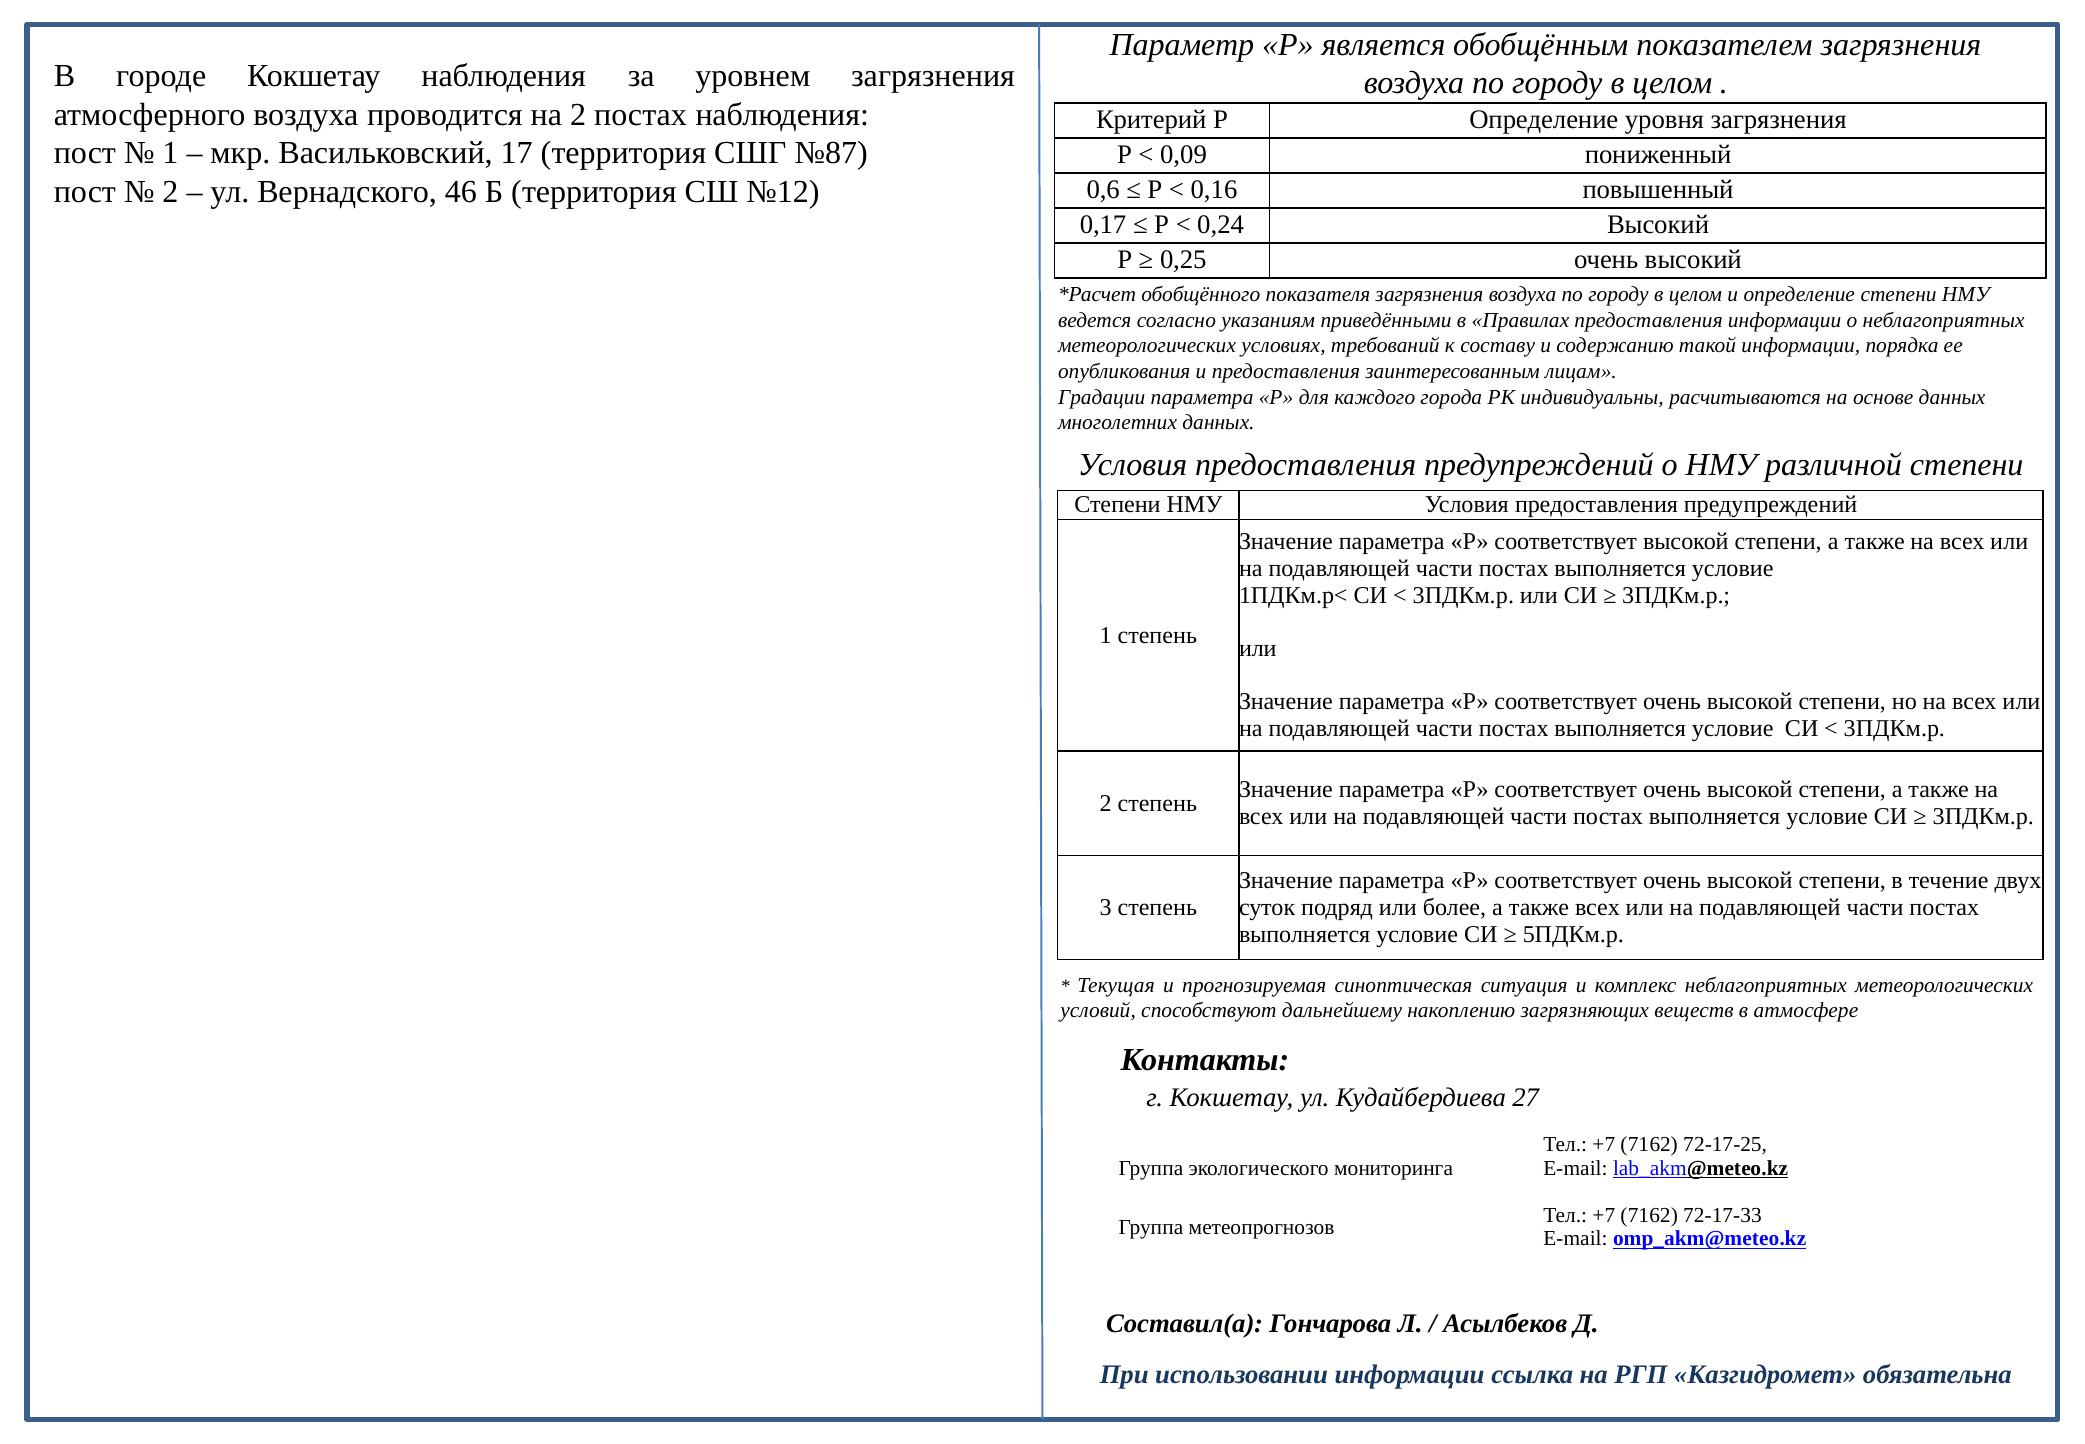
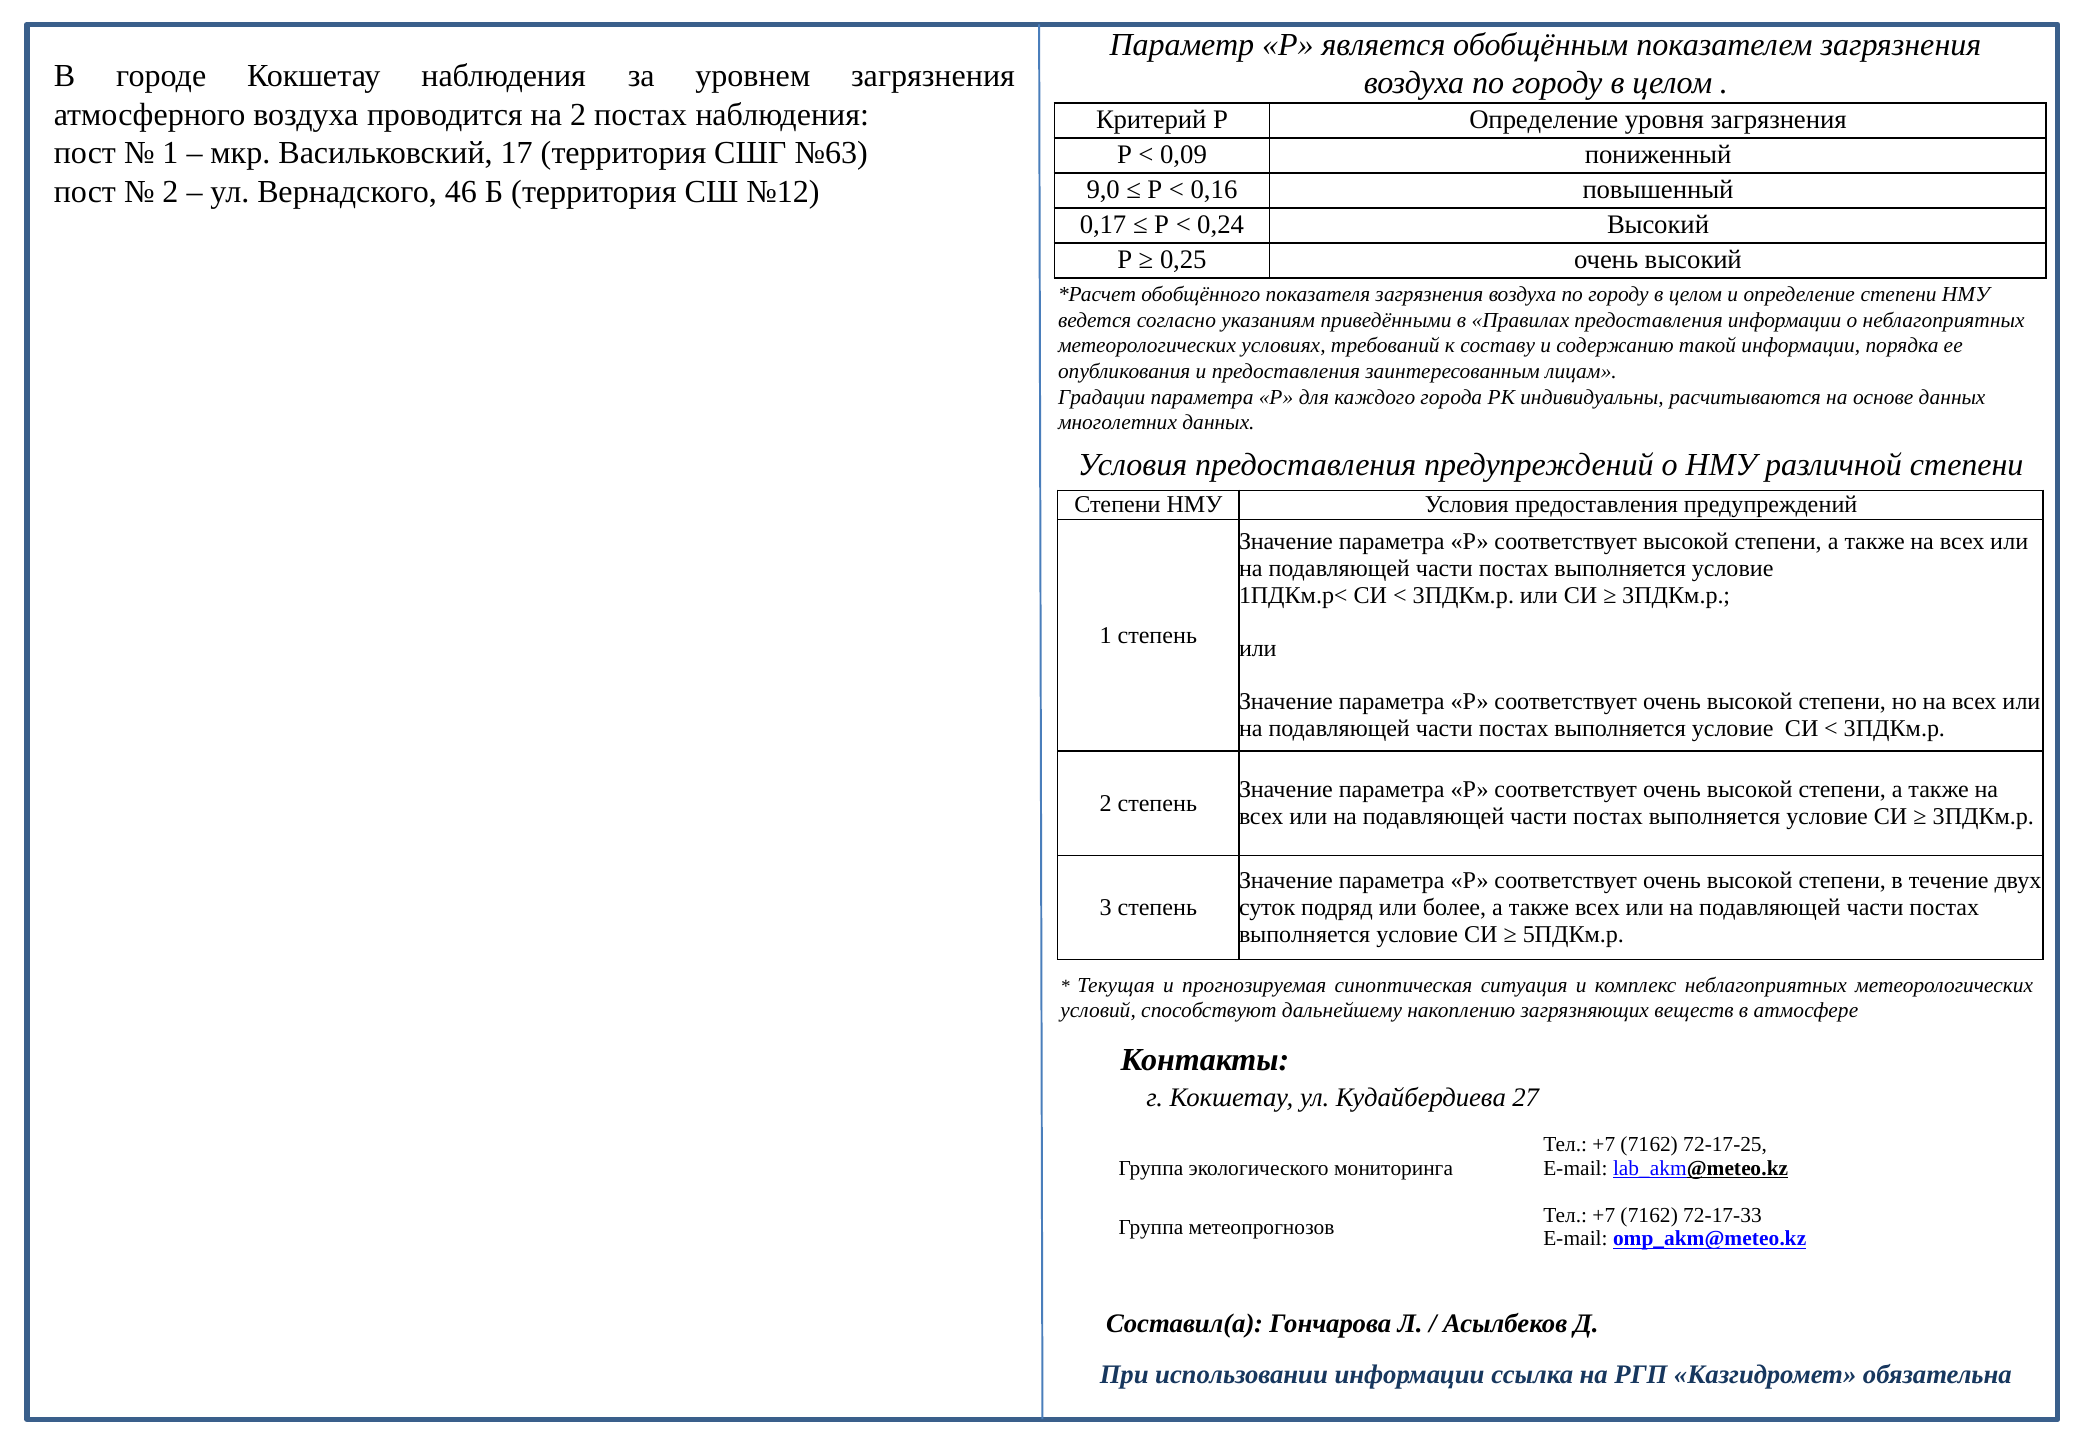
№87: №87 -> №63
0,6: 0,6 -> 9,0
